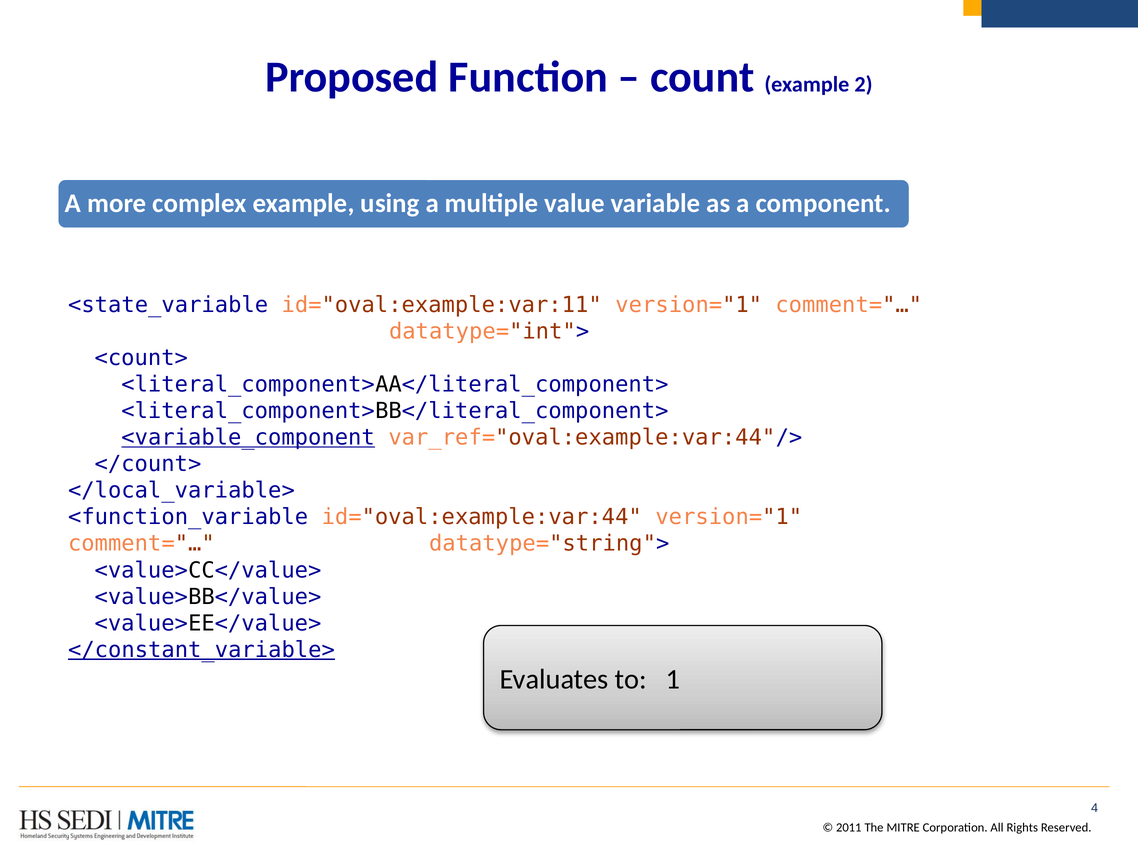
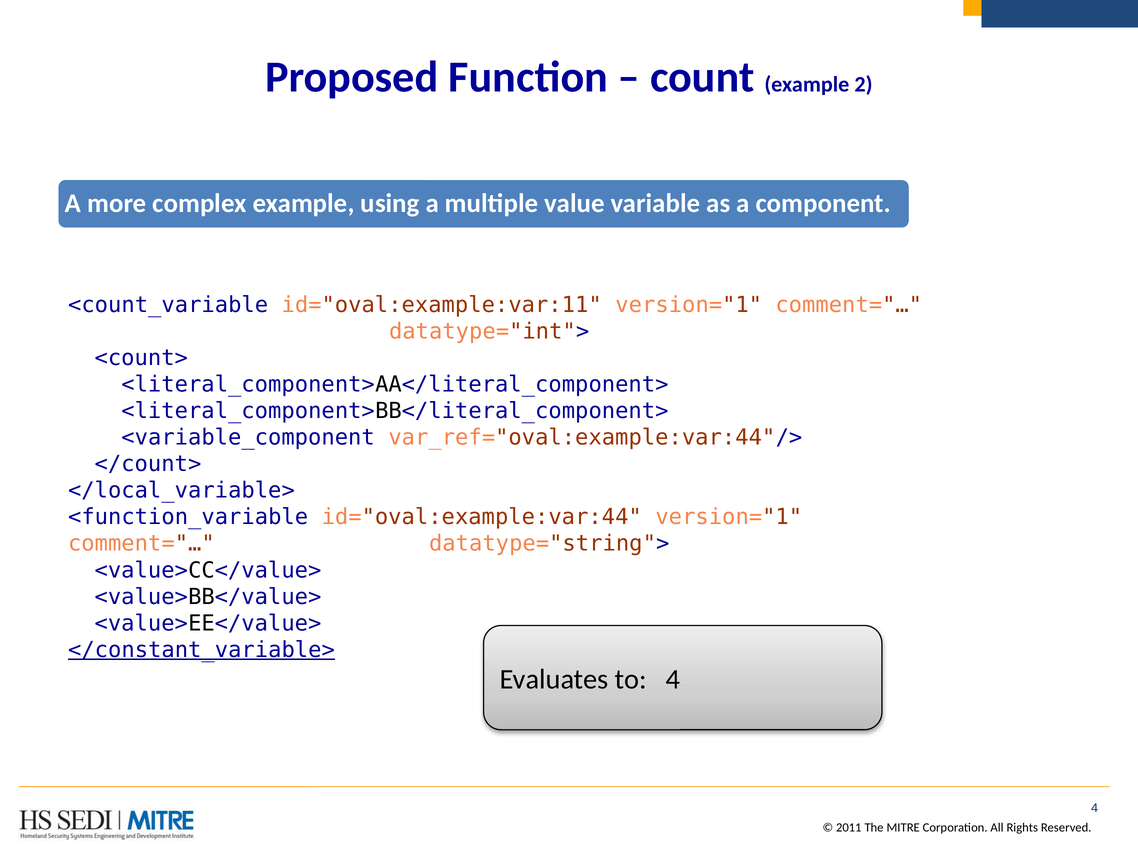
<state_variable: <state_variable -> <count_variable
<variable_component underline: present -> none
to 1: 1 -> 4
